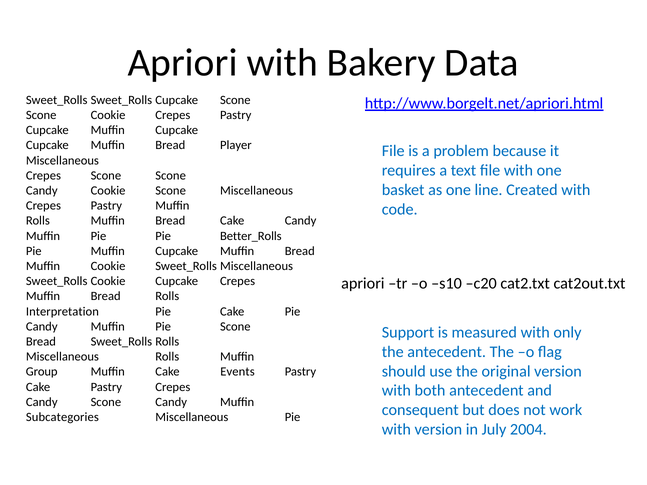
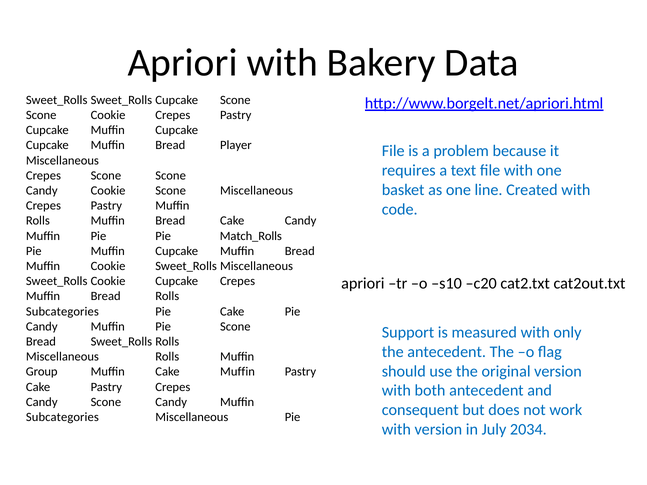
Better_Rolls: Better_Rolls -> Match_Rolls
Interpretation at (62, 312): Interpretation -> Subcategories
Cake Events: Events -> Muffin
2004: 2004 -> 2034
